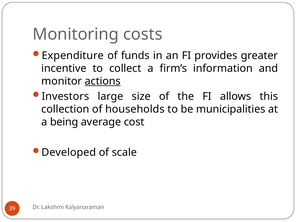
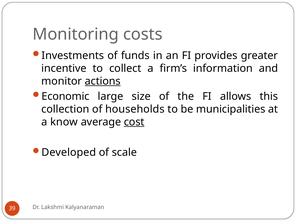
Expenditure: Expenditure -> Investments
Investors: Investors -> Economic
being: being -> know
cost underline: none -> present
